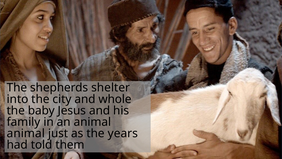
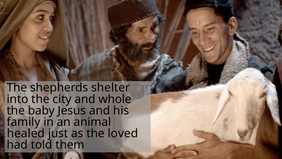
animal at (26, 133): animal -> healed
years: years -> loved
